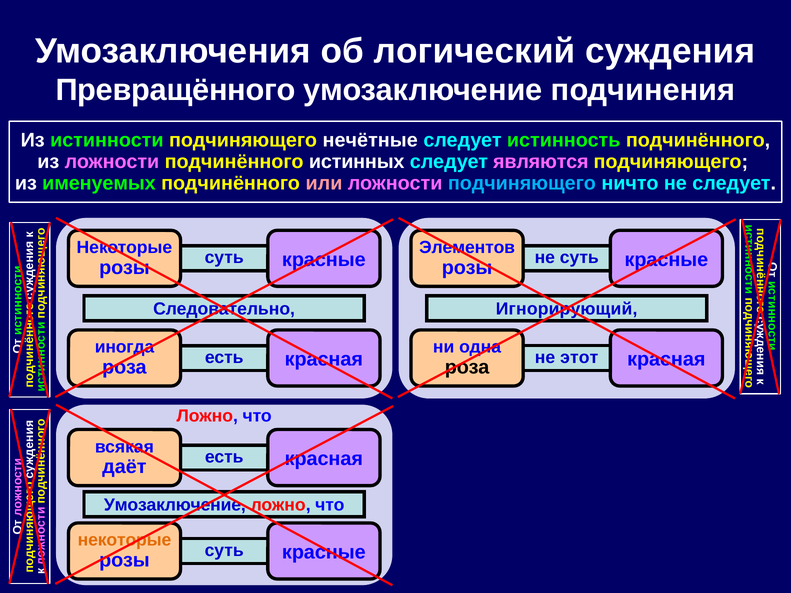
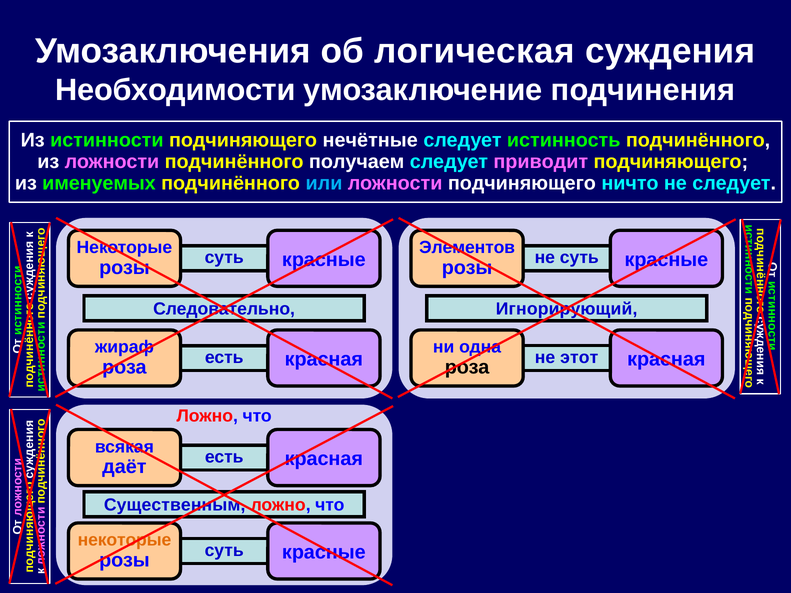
логический: логический -> логическая
Превращённого: Превращённого -> Необходимости
истинных: истинных -> получаем
являются: являются -> приводит
или colour: pink -> light blue
подчиняющего at (522, 183) colour: light blue -> white
иногда: иногда -> жираф
Умозаключение at (175, 505): Умозаключение -> Существенным
